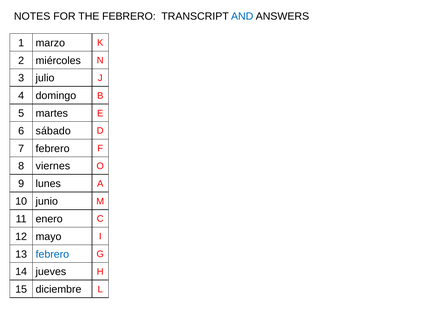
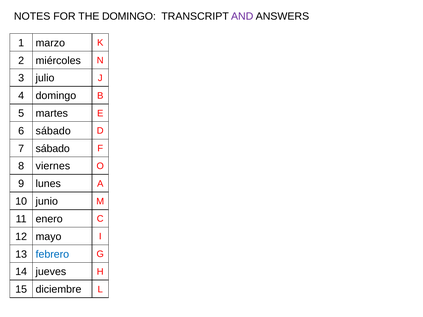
THE FEBRERO: FEBRERO -> DOMINGO
AND colour: blue -> purple
7 febrero: febrero -> sábado
